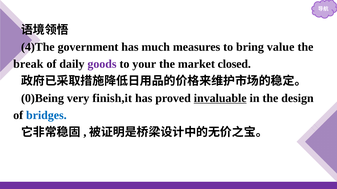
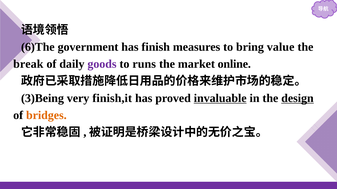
4)The: 4)The -> 6)The
much: much -> finish
your: your -> runs
closed: closed -> online
0)Being: 0)Being -> 3)Being
design underline: none -> present
bridges colour: blue -> orange
